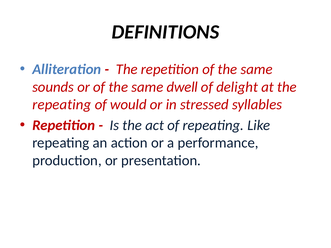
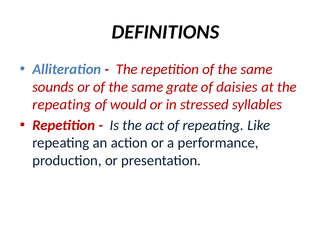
dwell: dwell -> grate
delight: delight -> daisies
